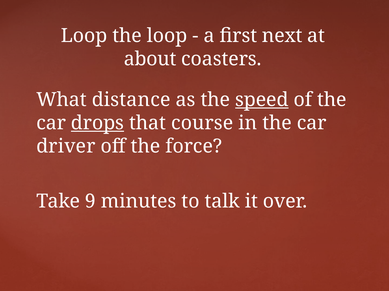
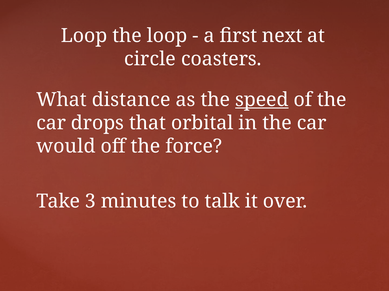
about: about -> circle
drops underline: present -> none
course: course -> orbital
driver: driver -> would
9: 9 -> 3
